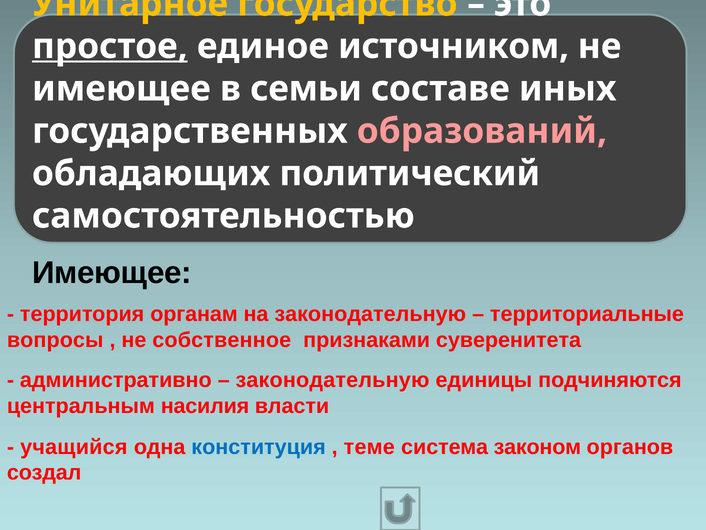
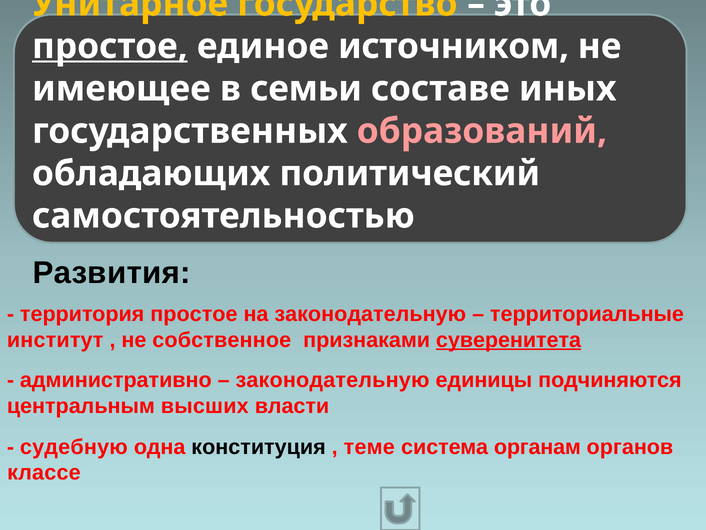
Имеющее at (112, 273): Имеющее -> Развития
территория органам: органам -> простое
вопросы: вопросы -> институт
суверенитета underline: none -> present
насилия: насилия -> высших
учащийся: учащийся -> судебную
конституция colour: blue -> black
законом: законом -> органам
создал: создал -> классе
